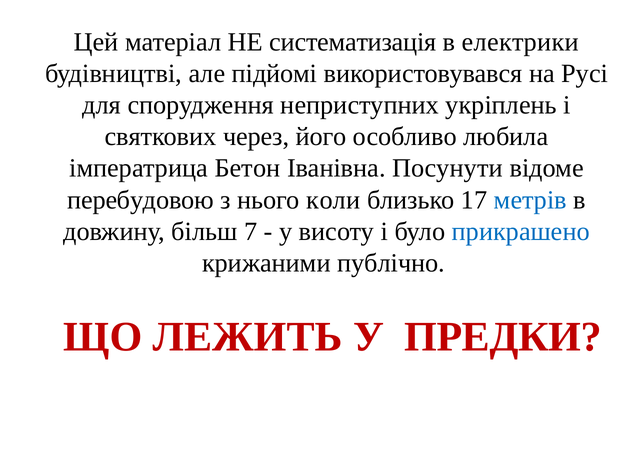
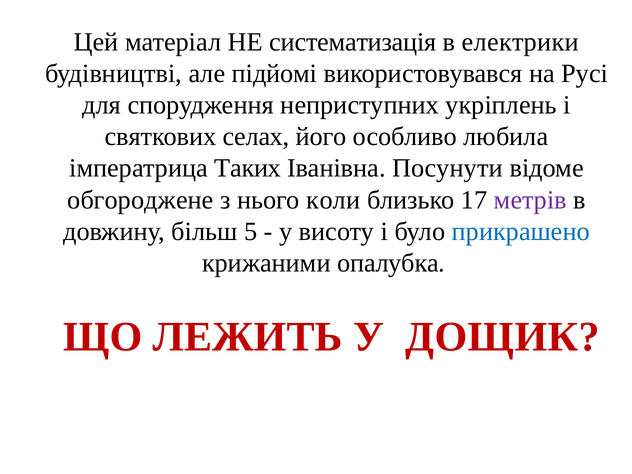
через: через -> селах
Бетон: Бетон -> Таких
перебудовою: перебудовою -> обгороджене
метрів colour: blue -> purple
7: 7 -> 5
публічно: публічно -> опалубка
ПРЕДКИ: ПРЕДКИ -> ДОЩИК
